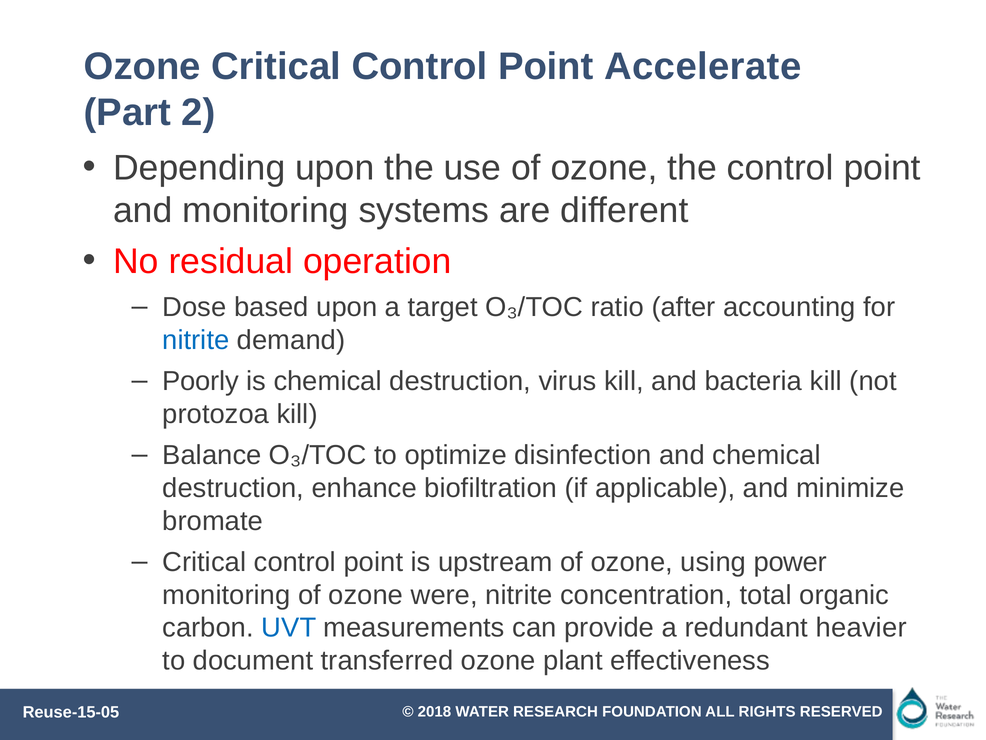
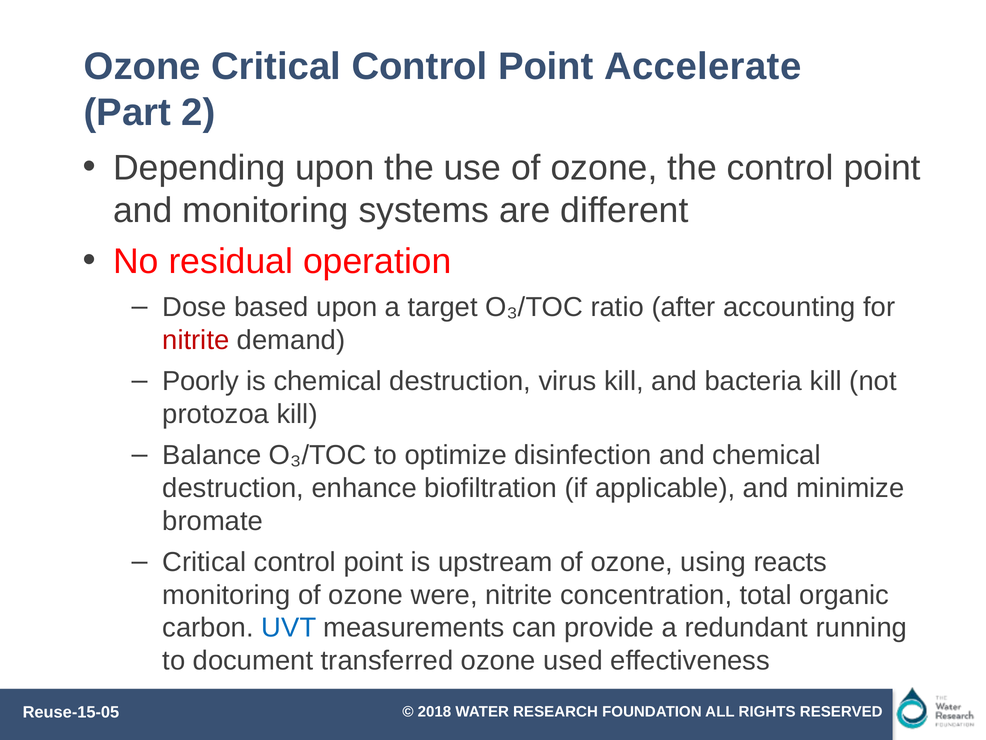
nitrite at (196, 340) colour: blue -> red
power: power -> reacts
heavier: heavier -> running
plant: plant -> used
